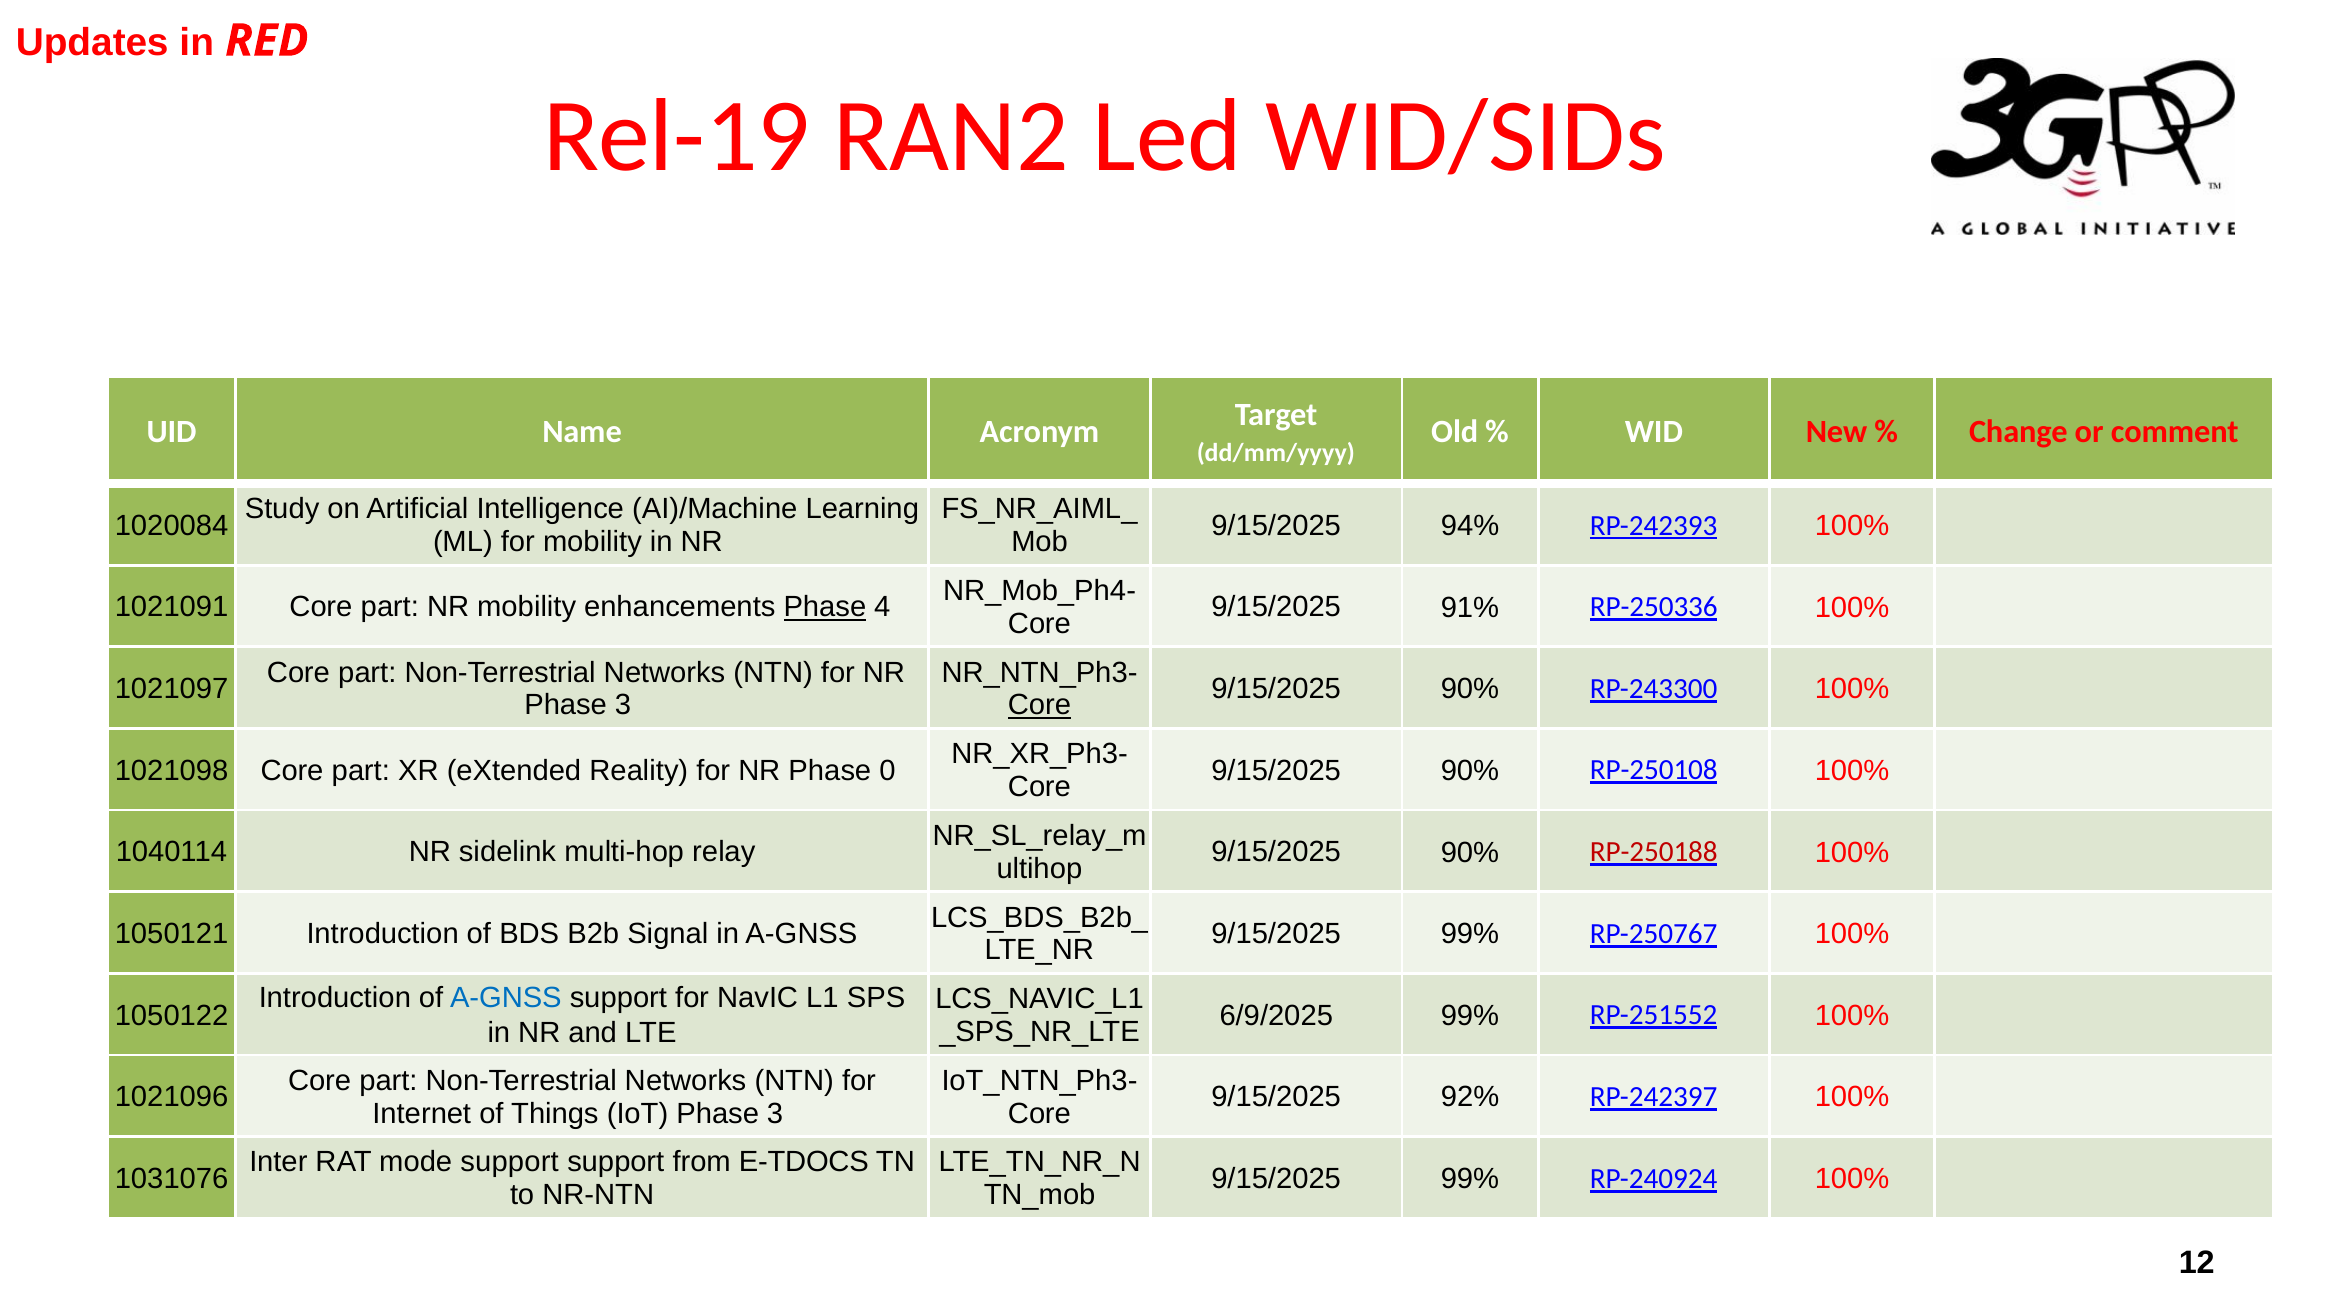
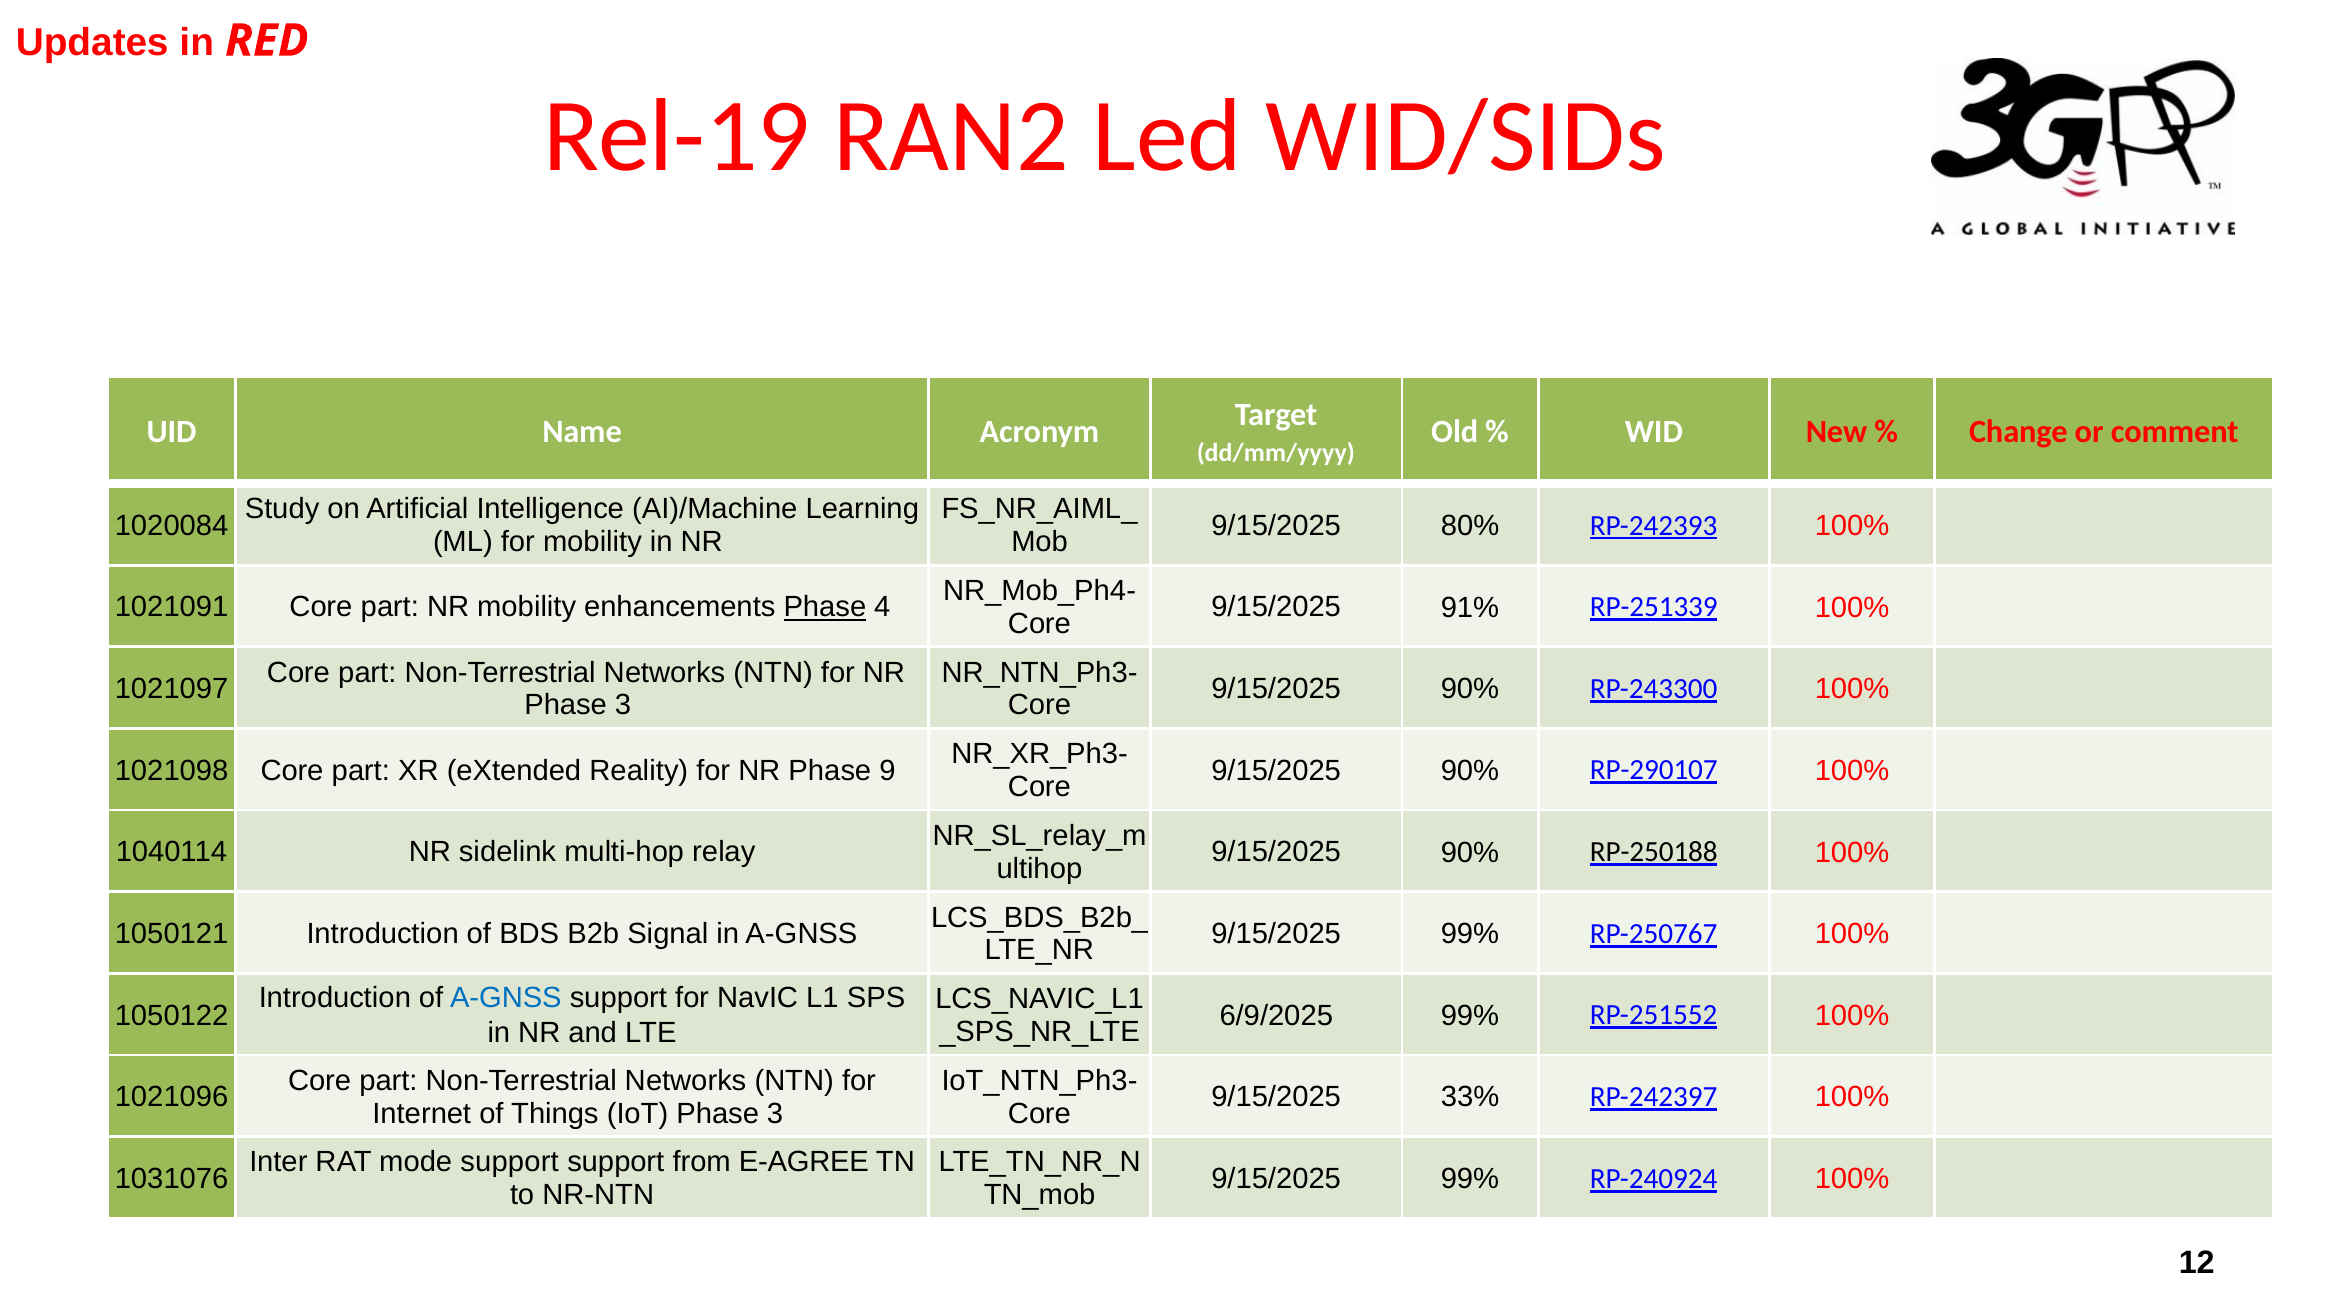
94%: 94% -> 80%
RP-250336: RP-250336 -> RP-251339
Core at (1039, 705) underline: present -> none
0: 0 -> 9
RP-250108: RP-250108 -> RP-290107
RP-250188 colour: red -> black
92%: 92% -> 33%
E-TDOCS: E-TDOCS -> E-AGREE
